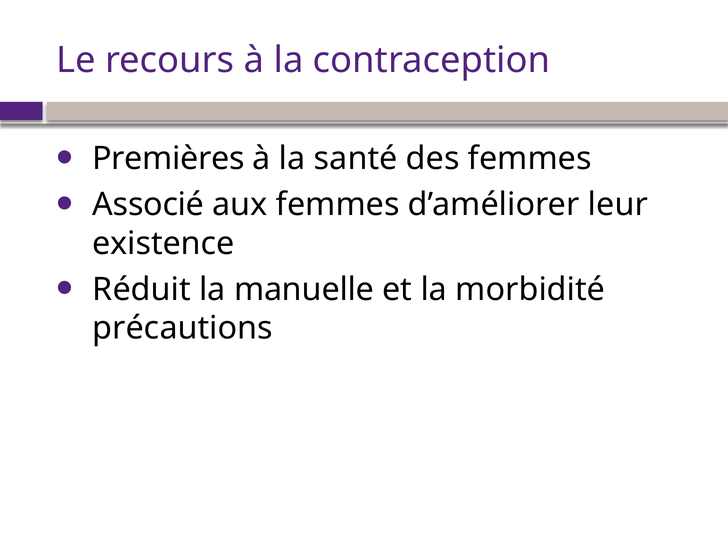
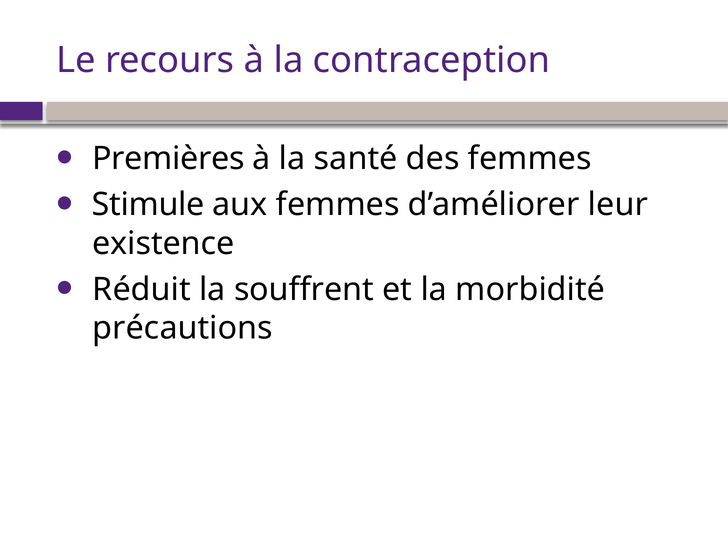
Associé: Associé -> Stimule
manuelle: manuelle -> souffrent
